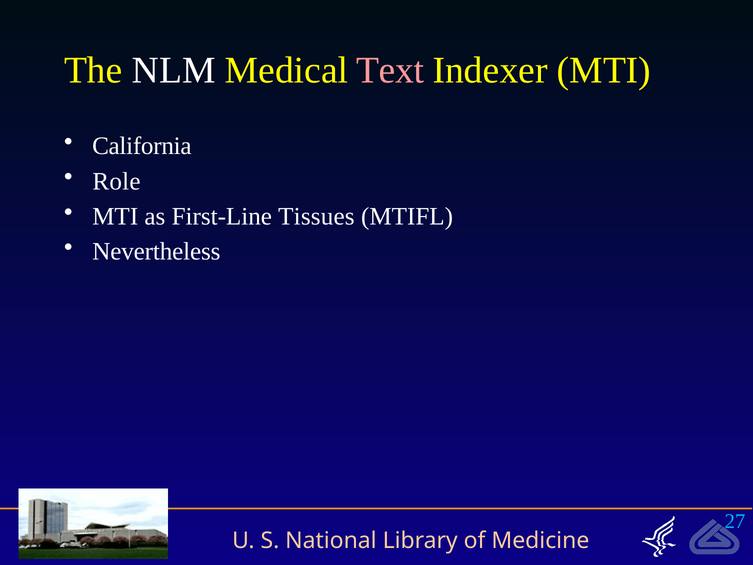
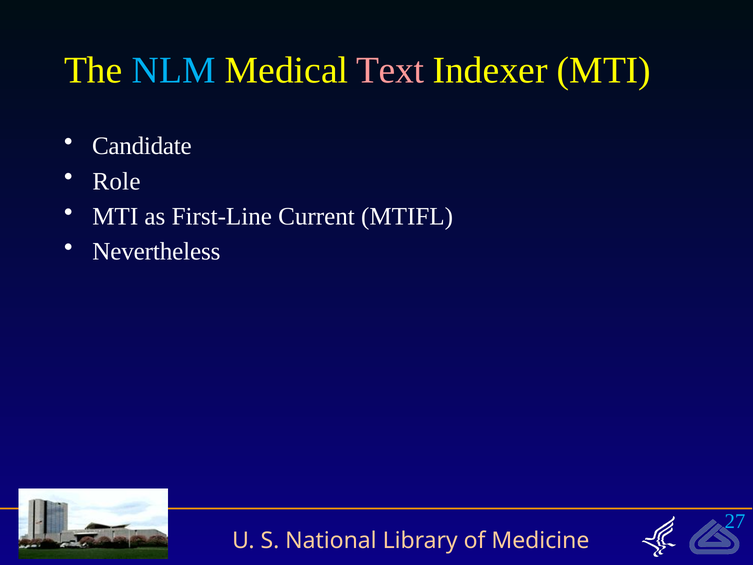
NLM colour: white -> light blue
California: California -> Candidate
Tissues: Tissues -> Current
